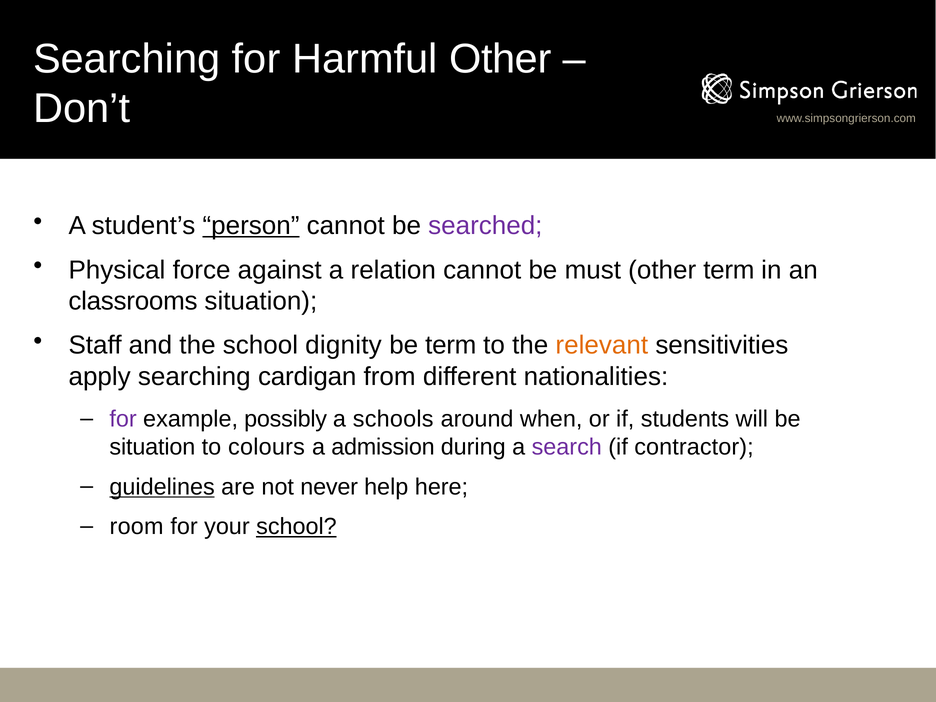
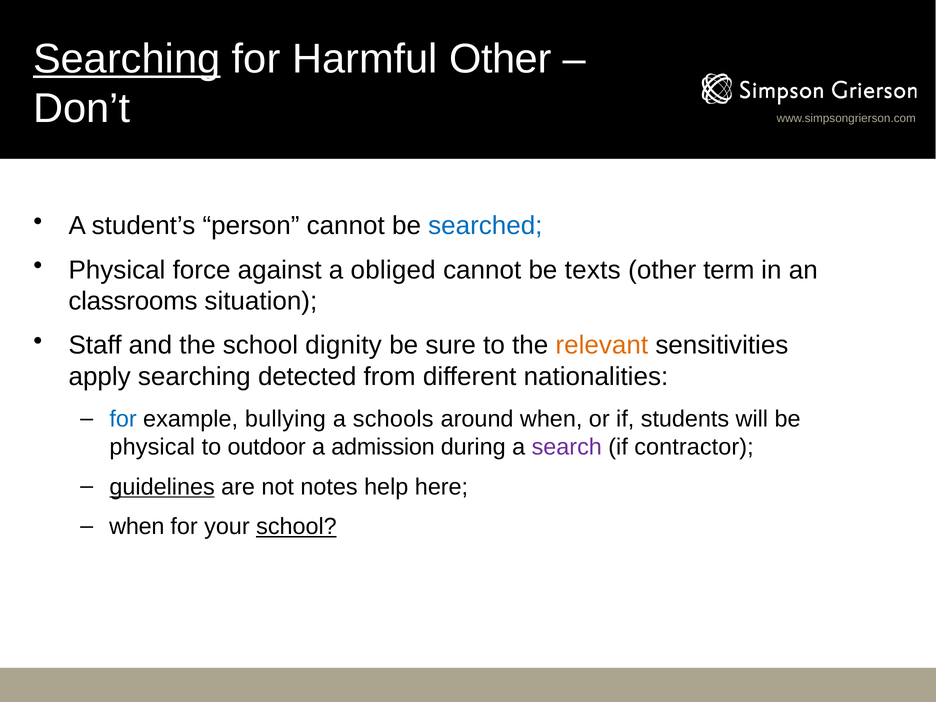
Searching at (127, 59) underline: none -> present
person underline: present -> none
searched colour: purple -> blue
relation: relation -> obliged
must: must -> texts
be term: term -> sure
cardigan: cardigan -> detected
for at (123, 419) colour: purple -> blue
possibly: possibly -> bullying
situation at (152, 447): situation -> physical
colours: colours -> outdoor
never: never -> notes
room at (137, 527): room -> when
